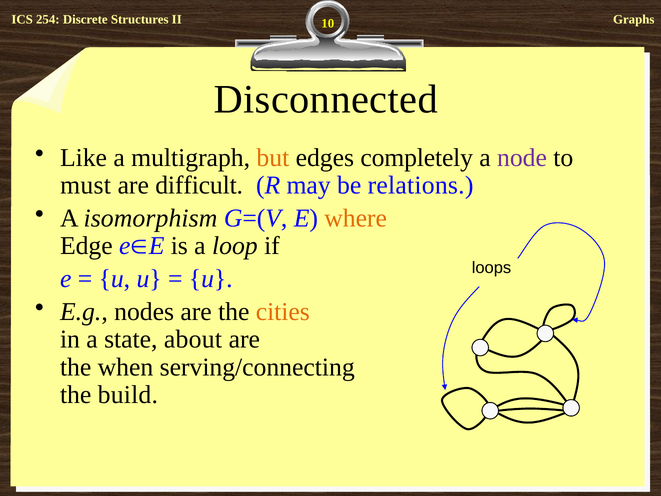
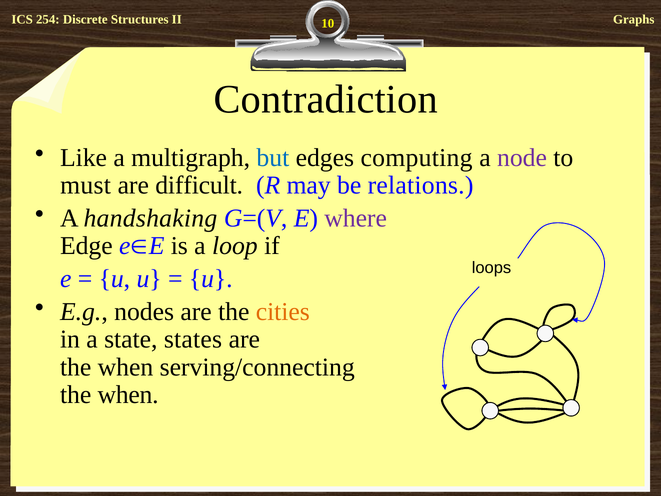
Disconnected: Disconnected -> Contradiction
but colour: orange -> blue
completely: completely -> computing
isomorphism: isomorphism -> handshaking
where colour: orange -> purple
about: about -> states
build at (128, 395): build -> when
